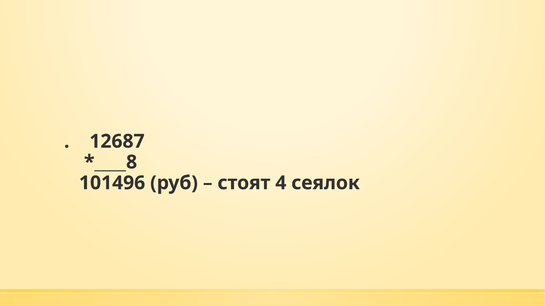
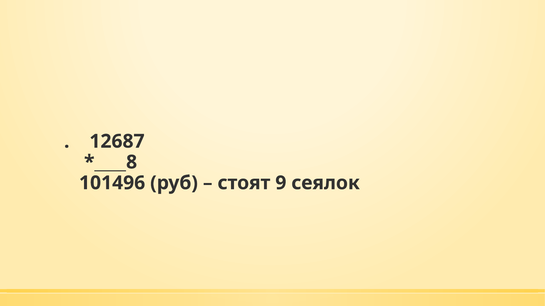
4: 4 -> 9
